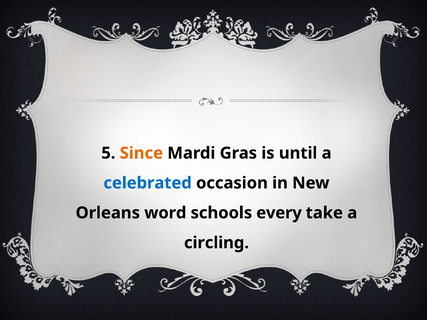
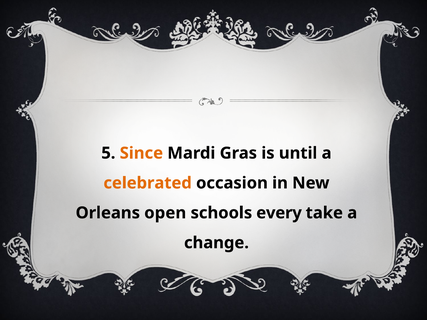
celebrated colour: blue -> orange
word: word -> open
circling: circling -> change
